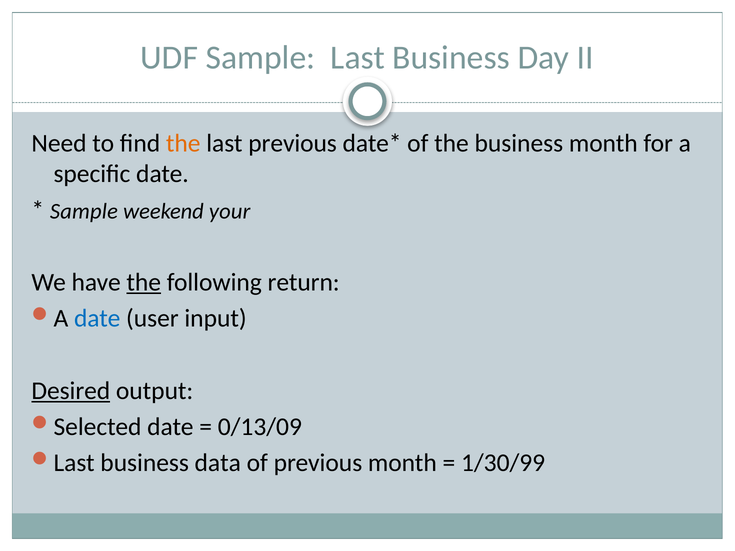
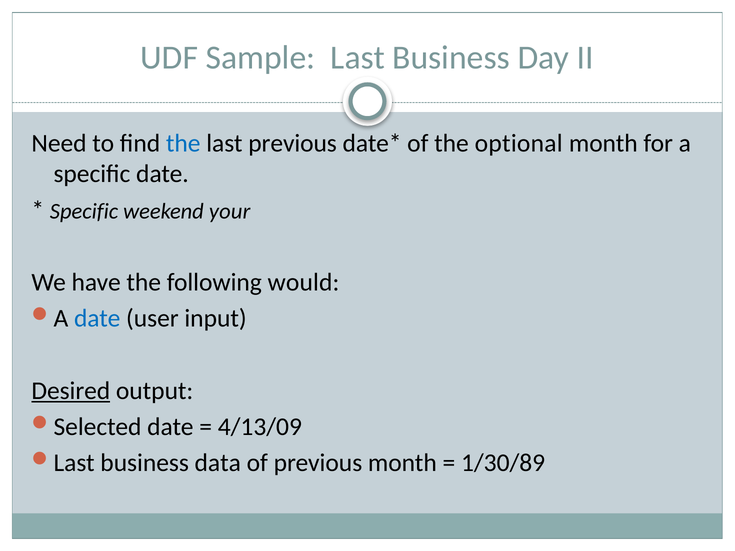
the at (183, 143) colour: orange -> blue
the business: business -> optional
Sample at (84, 211): Sample -> Specific
the at (144, 283) underline: present -> none
return: return -> would
0/13/09: 0/13/09 -> 4/13/09
1/30/99: 1/30/99 -> 1/30/89
